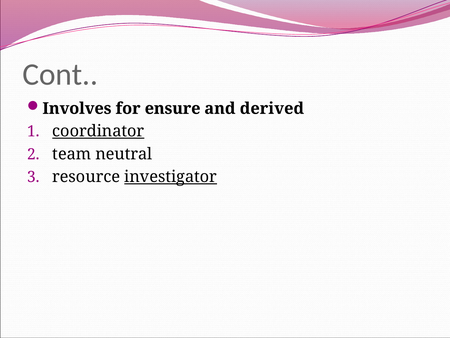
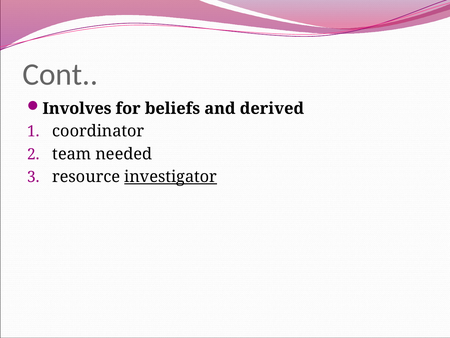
ensure: ensure -> beliefs
coordinator underline: present -> none
neutral: neutral -> needed
